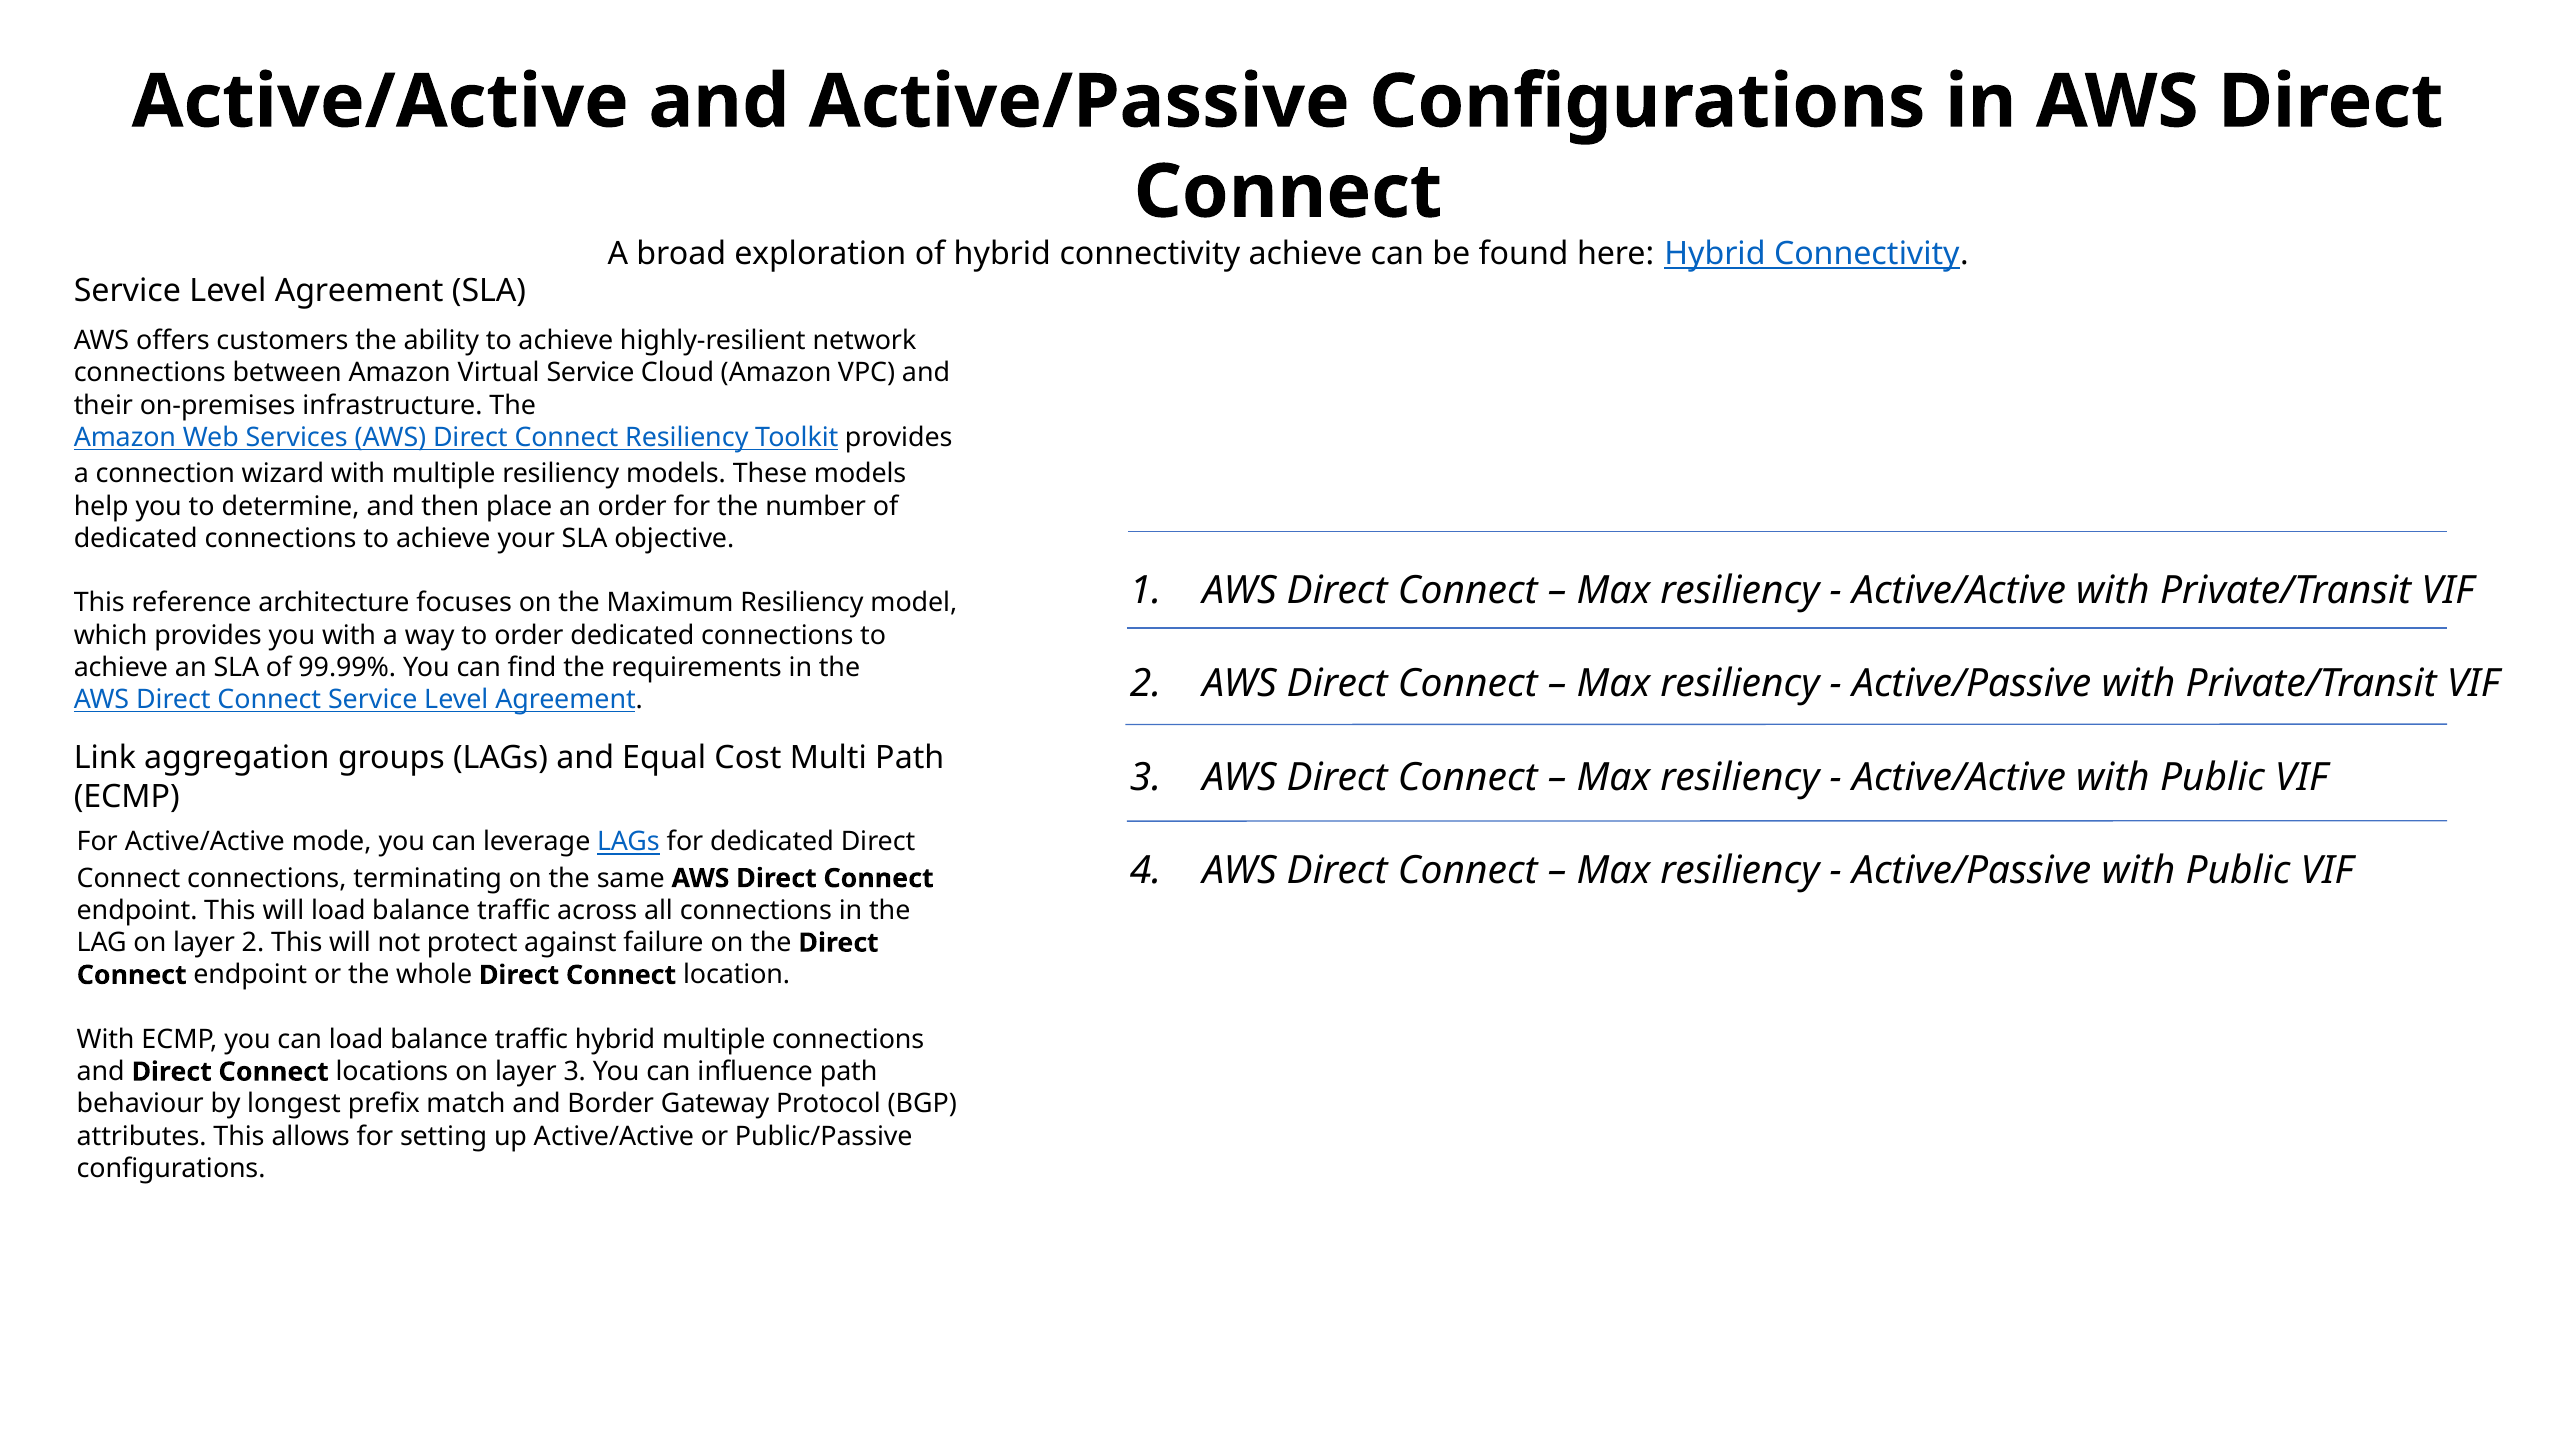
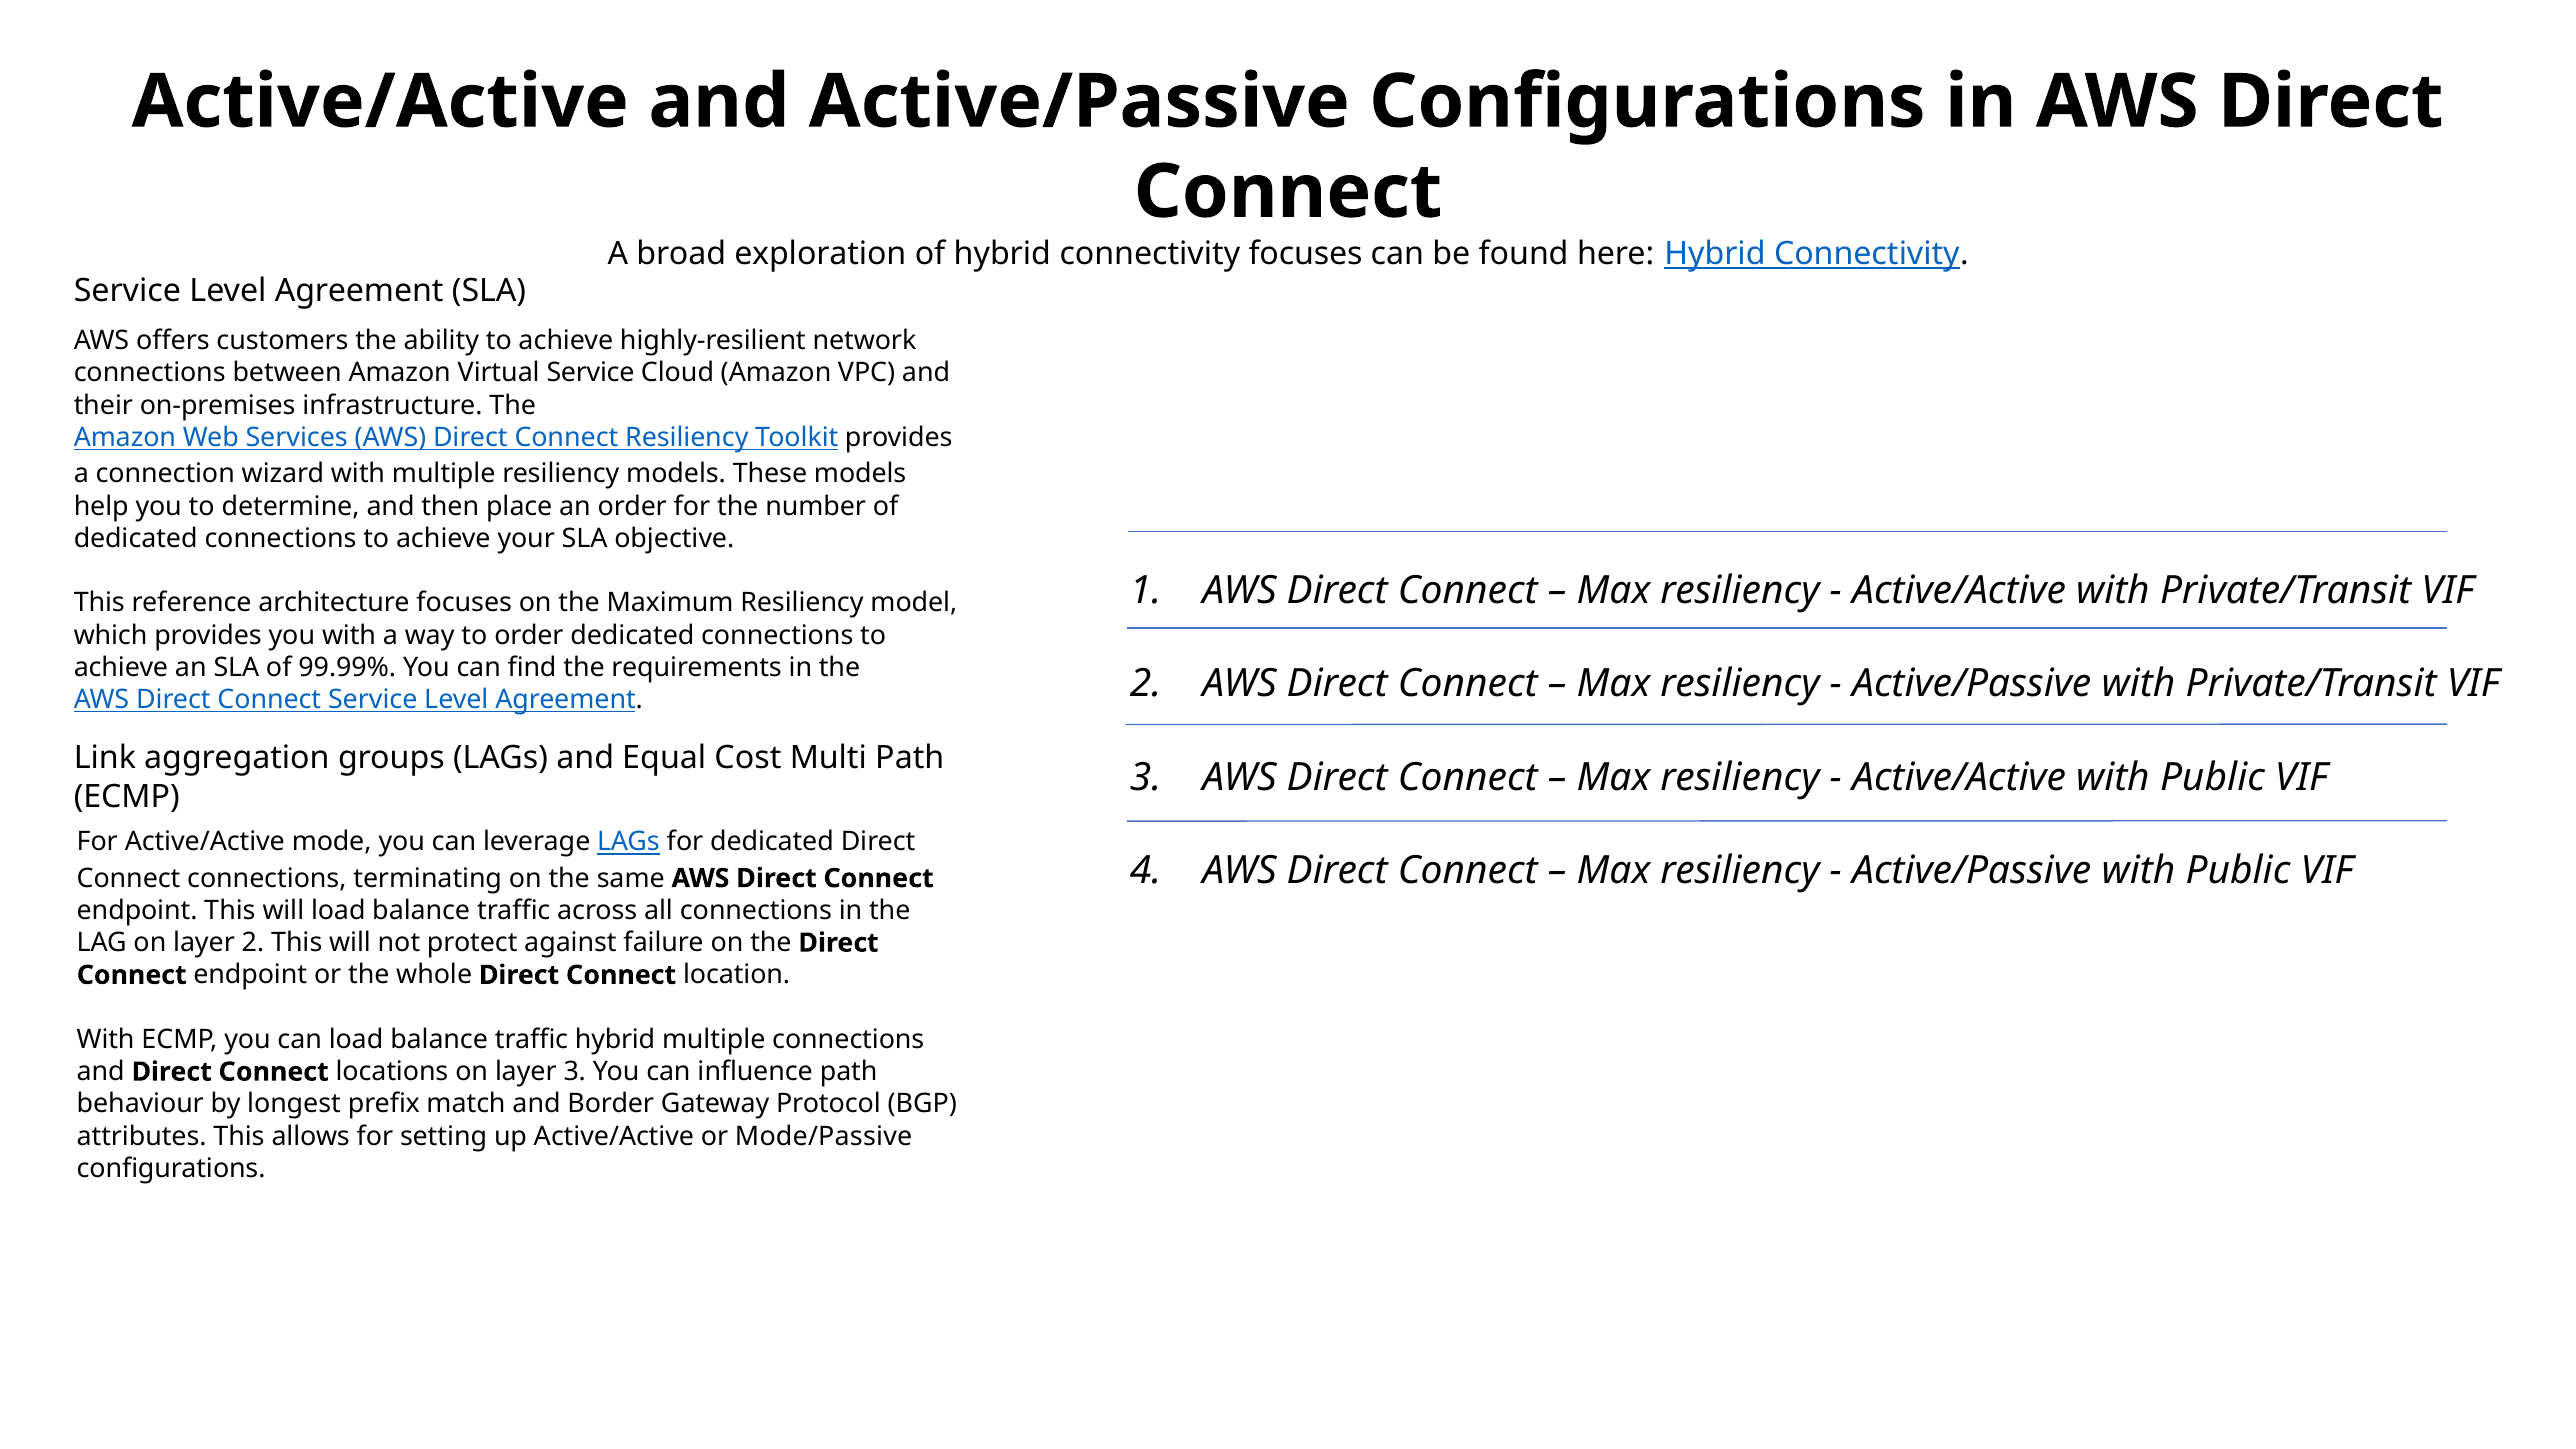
connectivity achieve: achieve -> focuses
Public/Passive: Public/Passive -> Mode/Passive
